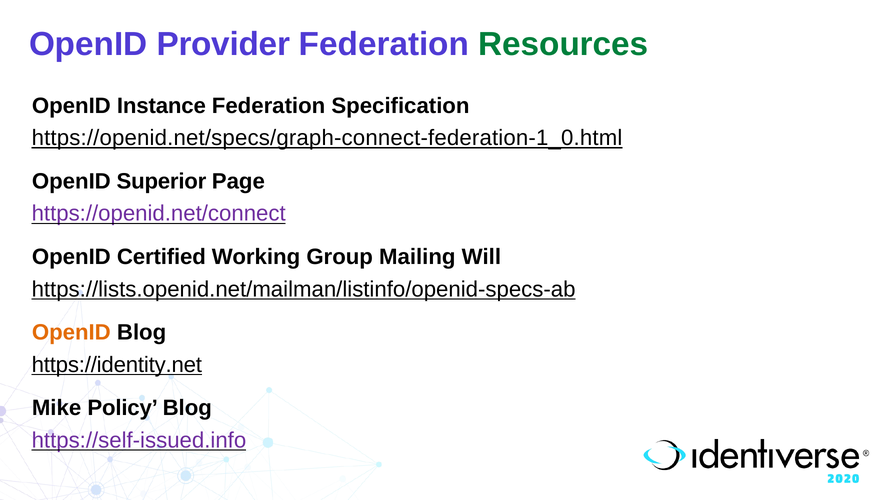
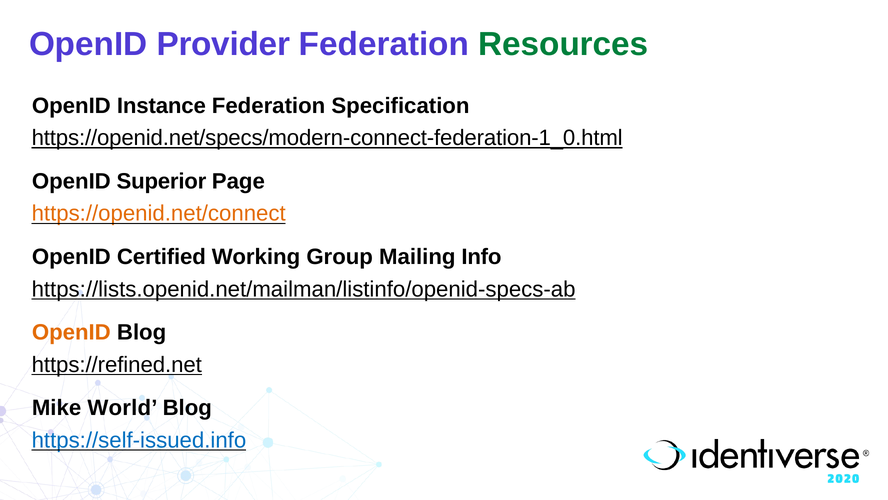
https://openid.net/specs/graph-connect-federation-1_0.html: https://openid.net/specs/graph-connect-federation-1_0.html -> https://openid.net/specs/modern-connect-federation-1_0.html
https://openid.net/connect colour: purple -> orange
Will: Will -> Info
https://identity.net: https://identity.net -> https://refined.net
Policy: Policy -> World
https://self-issued.info colour: purple -> blue
